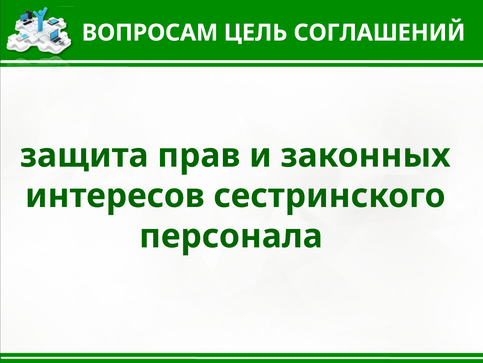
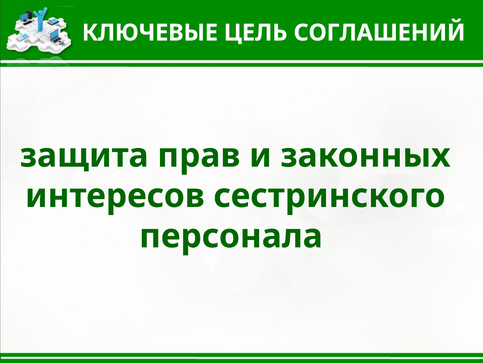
ВОПРОСАМ: ВОПРОСАМ -> КЛЮЧЕВЫЕ
